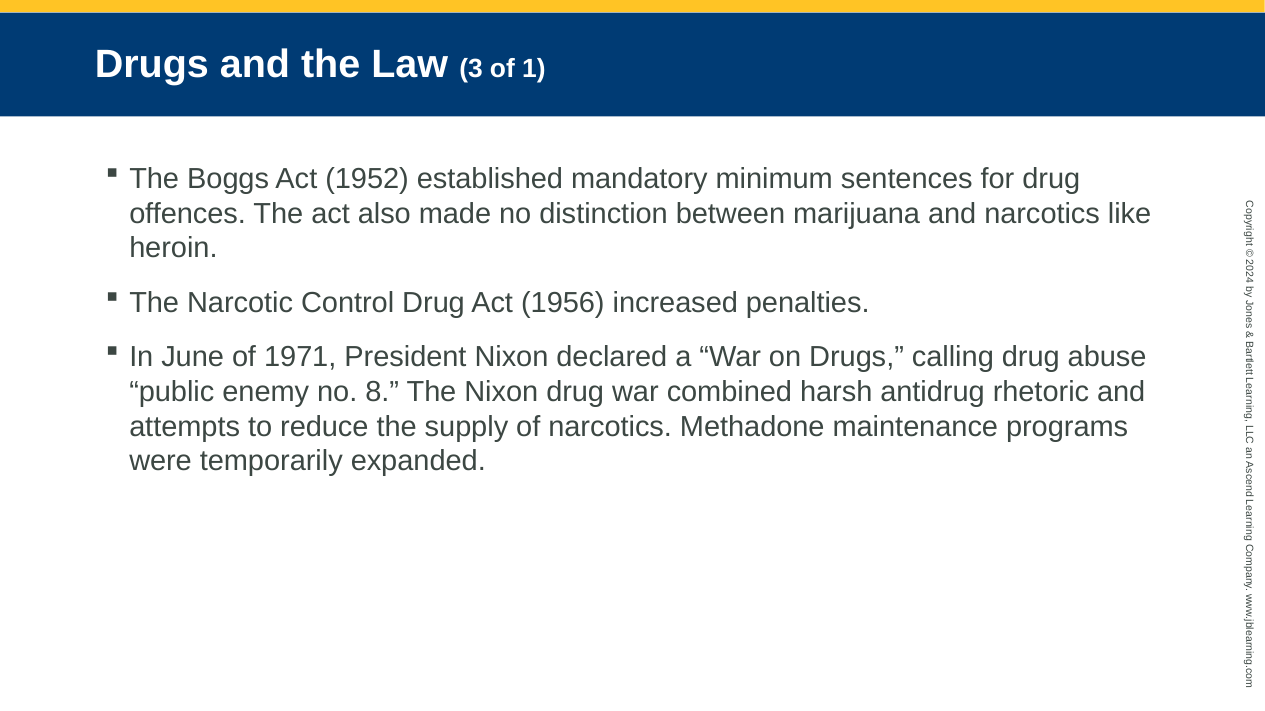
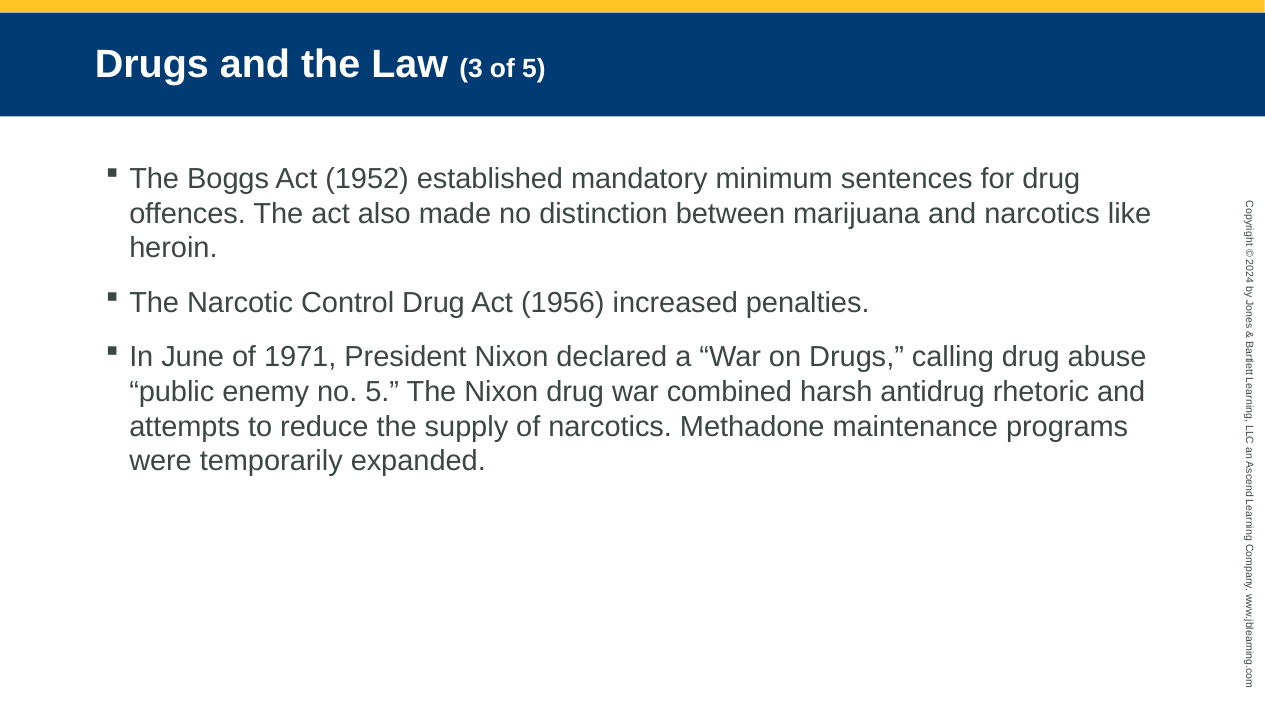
of 1: 1 -> 5
no 8: 8 -> 5
